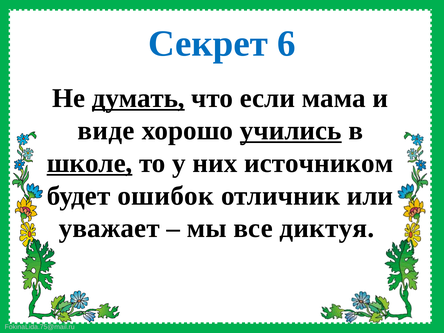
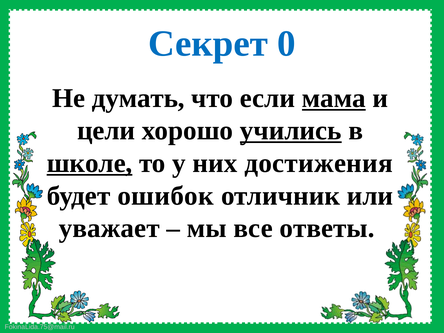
6: 6 -> 0
думать underline: present -> none
мама underline: none -> present
виде: виде -> цели
источником: источником -> достижения
диктуя: диктуя -> ответы
